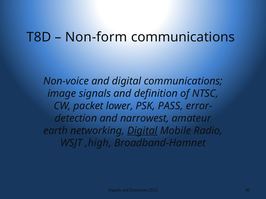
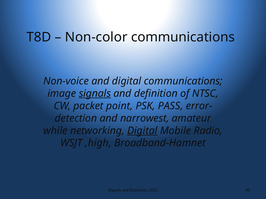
Non-form: Non-form -> Non-color
signals at (95, 94) underline: none -> present
lower: lower -> point
earth: earth -> while
